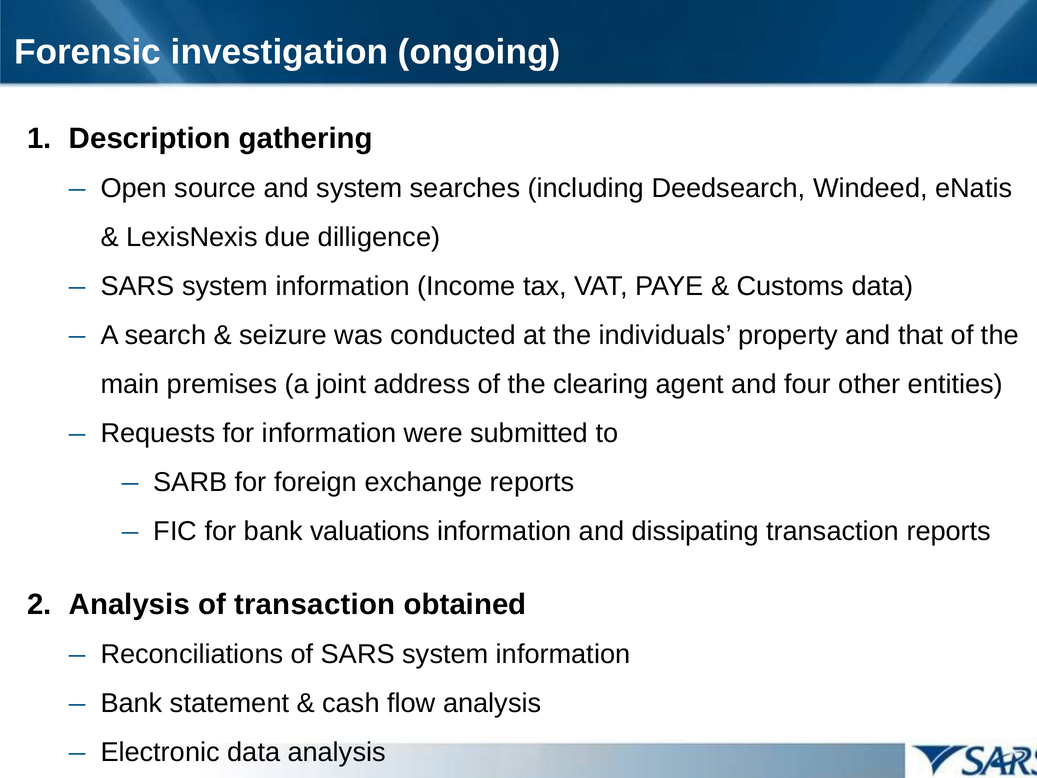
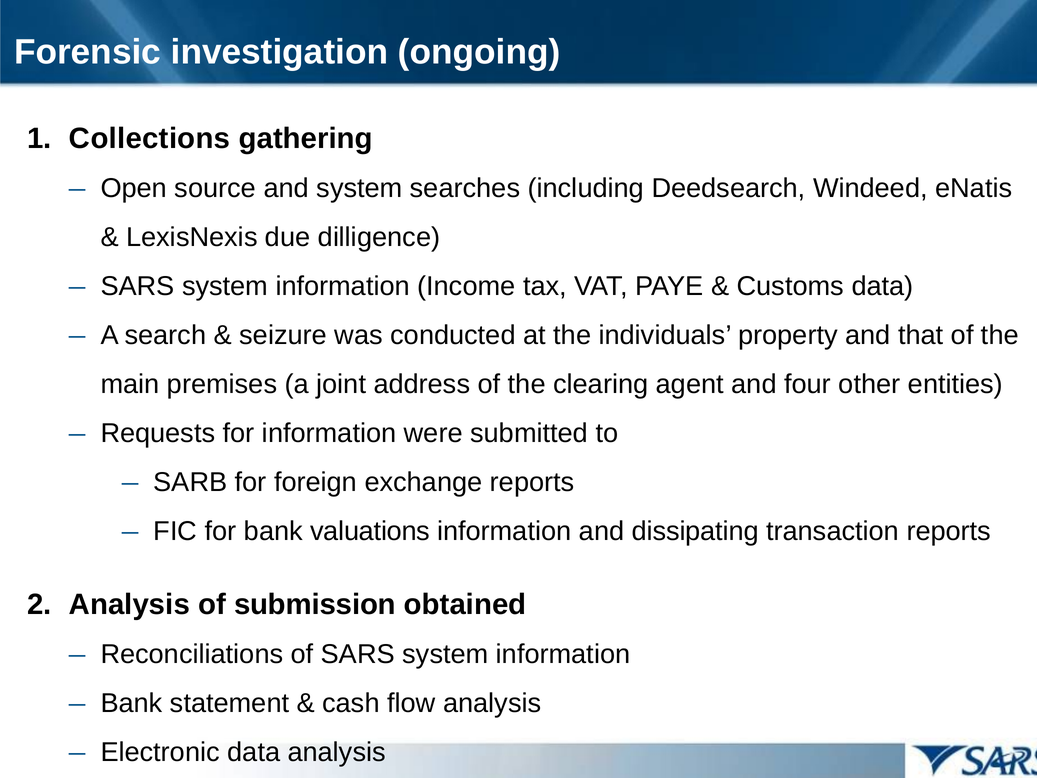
Description: Description -> Collections
of transaction: transaction -> submission
